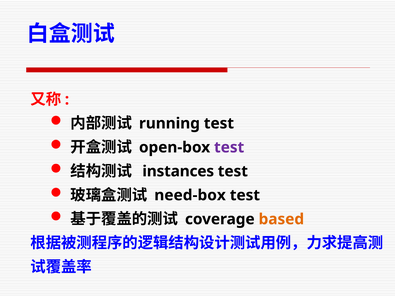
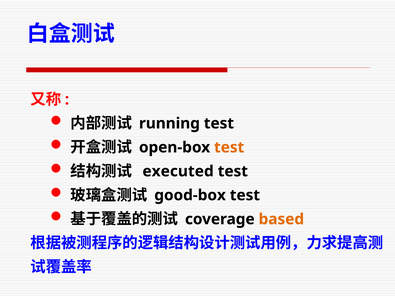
test at (229, 147) colour: purple -> orange
instances: instances -> executed
need-box: need-box -> good-box
